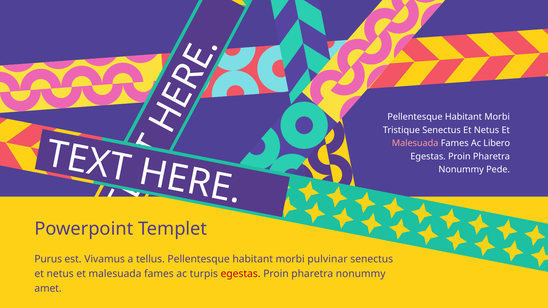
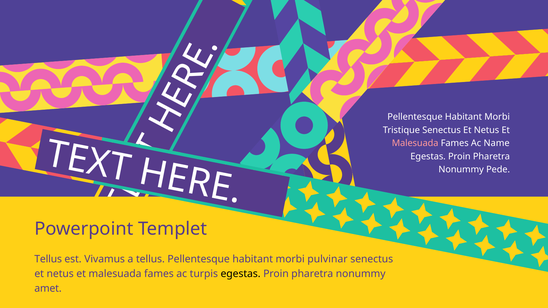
Libero: Libero -> Name
Purus at (48, 259): Purus -> Tellus
egestas at (241, 274) colour: red -> black
